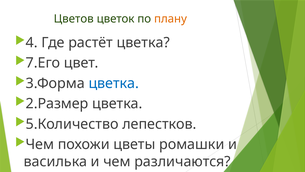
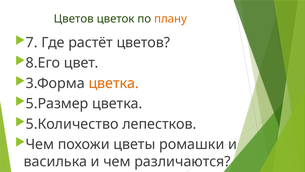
4: 4 -> 7
растёт цветка: цветка -> цветов
7.Его: 7.Его -> 8.Его
цветка at (114, 83) colour: blue -> orange
2.Размер: 2.Размер -> 5.Размер
